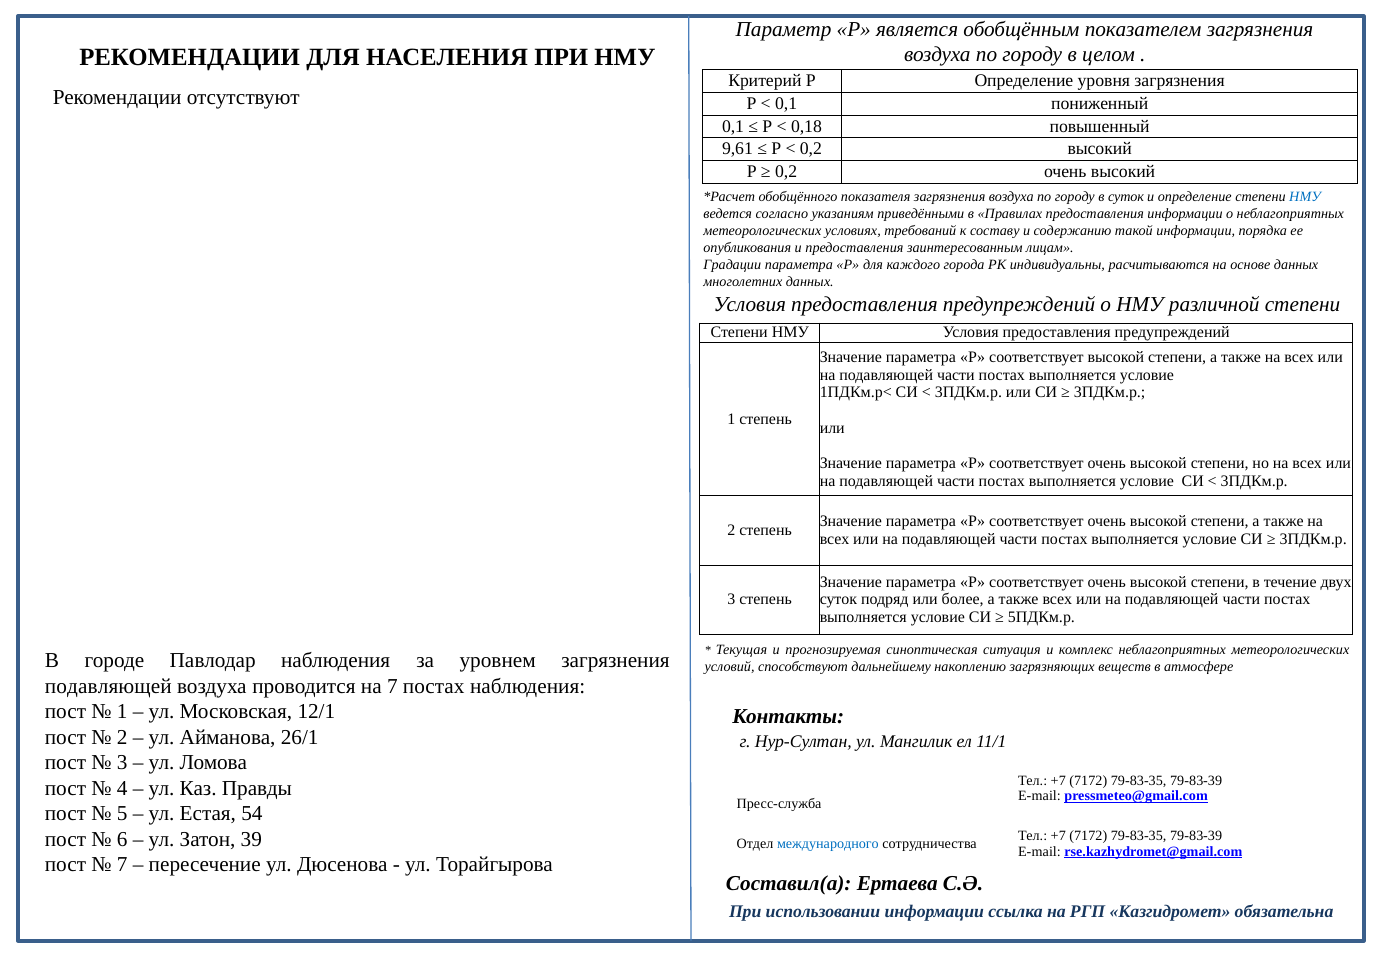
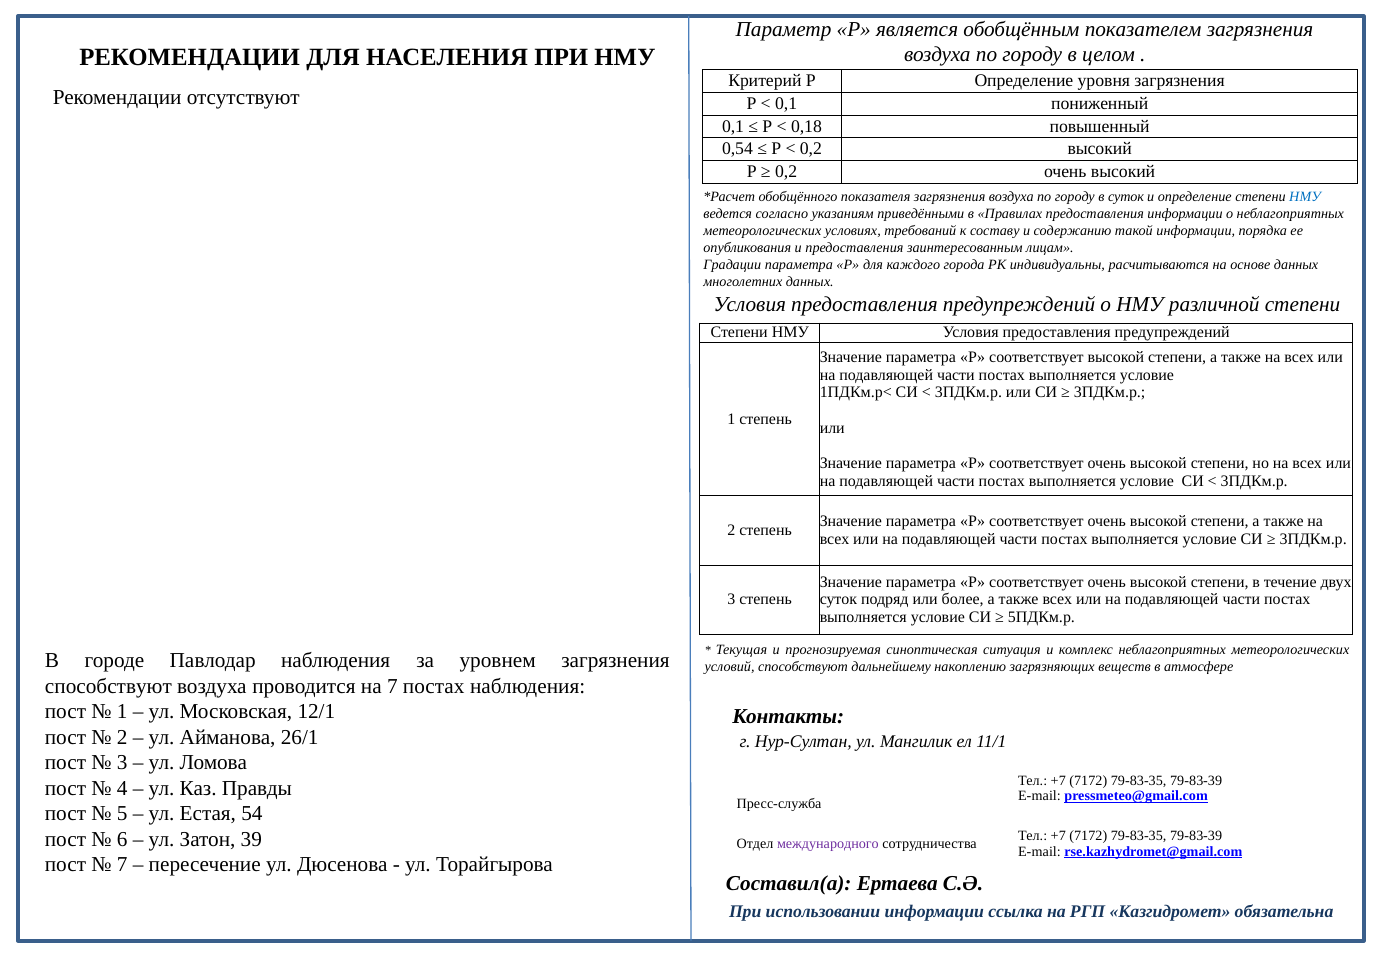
9,61: 9,61 -> 0,54
подавляющей at (108, 686): подавляющей -> способствуют
международного colour: blue -> purple
